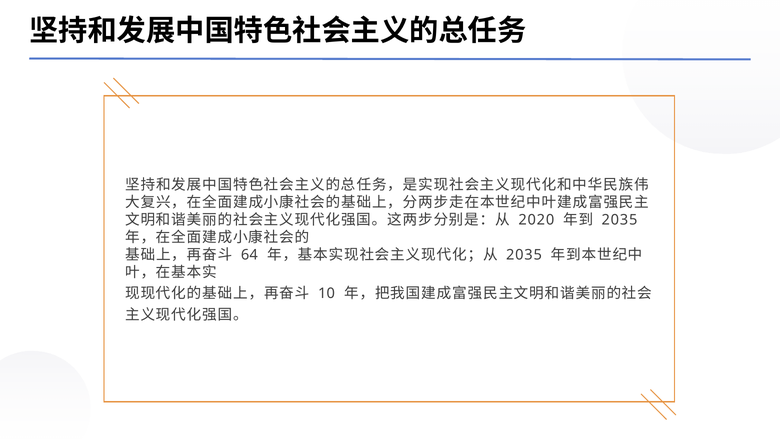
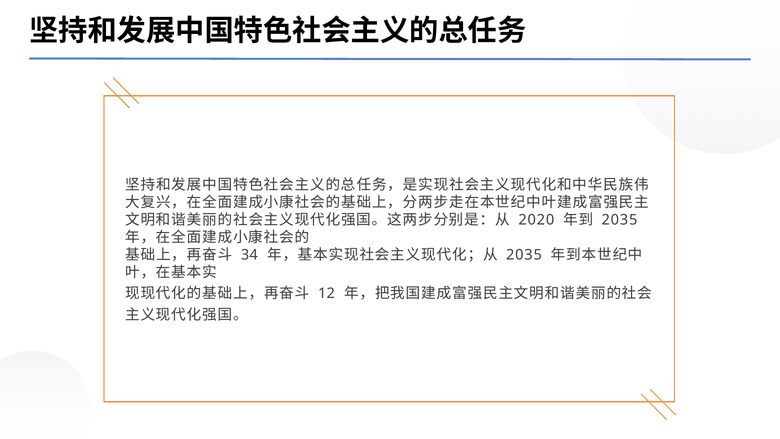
64: 64 -> 34
10: 10 -> 12
